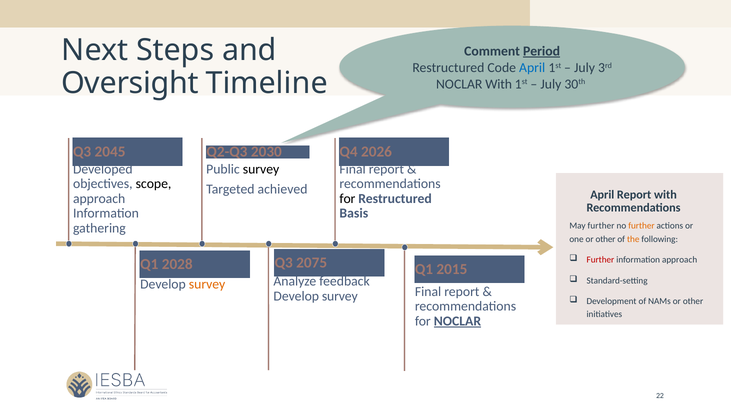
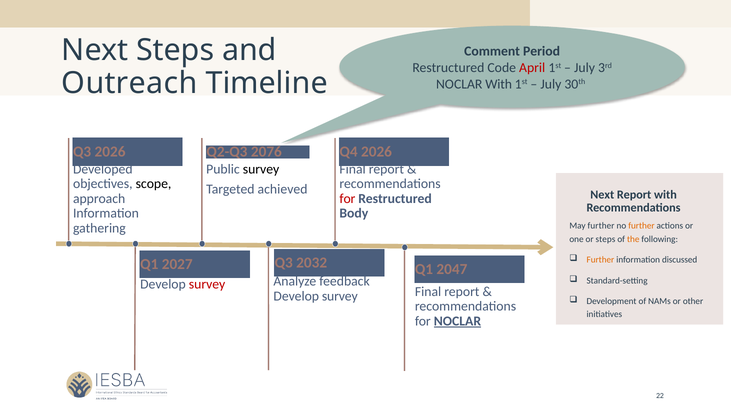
Period underline: present -> none
April at (532, 68) colour: blue -> red
Oversight: Oversight -> Outreach
Q3 2045: 2045 -> 2026
2030: 2030 -> 2076
April at (602, 195): April -> Next
for at (347, 199) colour: black -> red
Basis: Basis -> Body
one or other: other -> steps
Further at (600, 260) colour: red -> orange
information approach: approach -> discussed
2075: 2075 -> 2032
2028: 2028 -> 2027
2015: 2015 -> 2047
survey at (207, 284) colour: orange -> red
